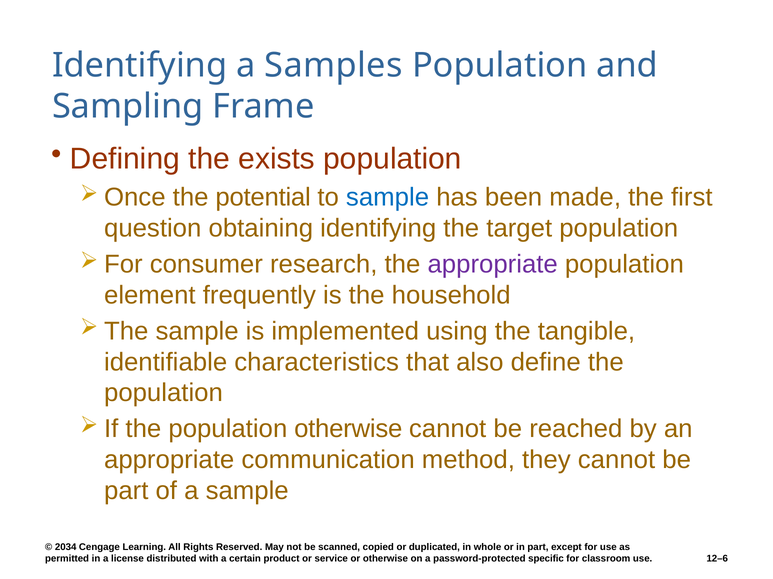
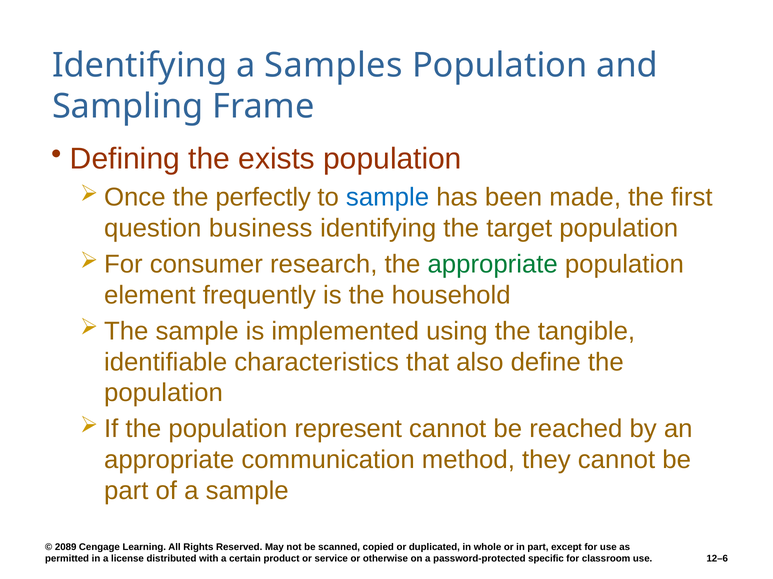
potential: potential -> perfectly
obtaining: obtaining -> business
appropriate at (493, 265) colour: purple -> green
population otherwise: otherwise -> represent
2034: 2034 -> 2089
